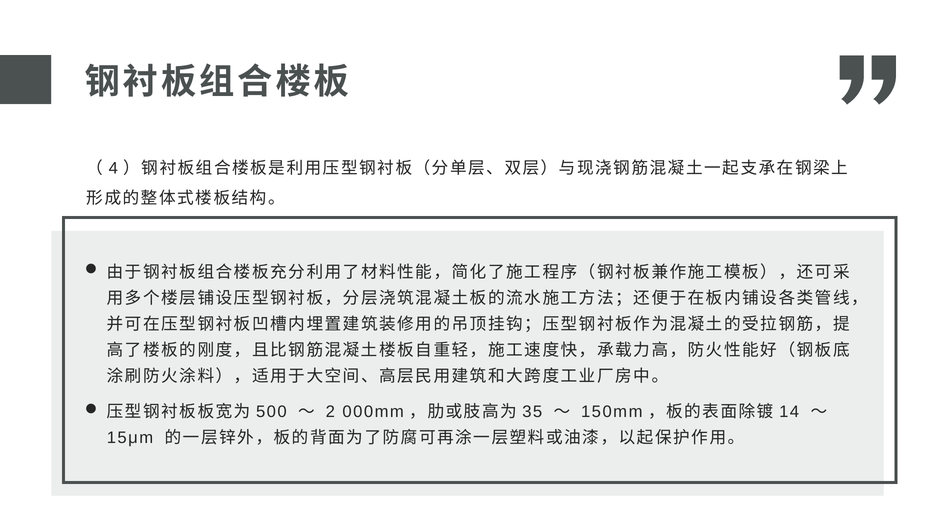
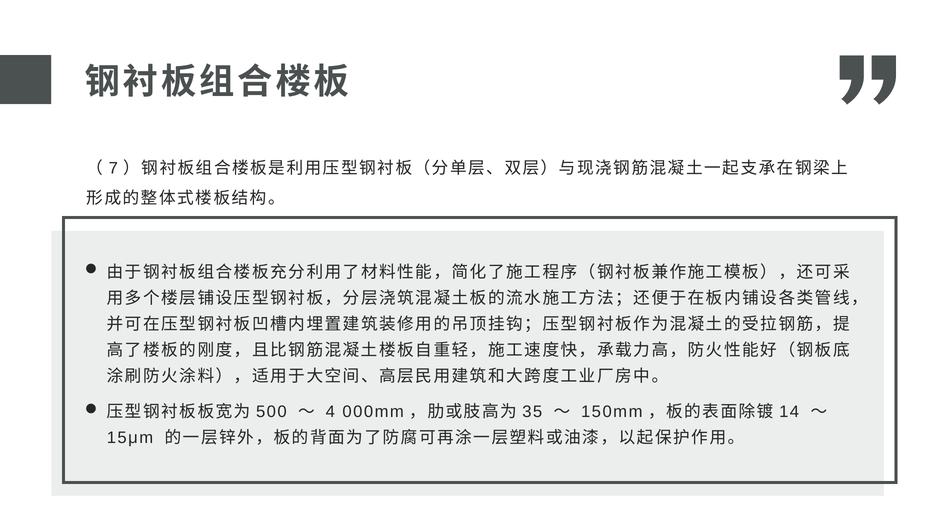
4: 4 -> 7
2: 2 -> 4
